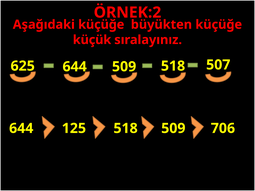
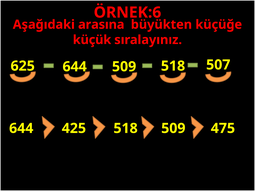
ÖRNEK:2: ÖRNEK:2 -> ÖRNEK:6
Aşağıdaki küçüğe: küçüğe -> arasına
125: 125 -> 425
706: 706 -> 475
